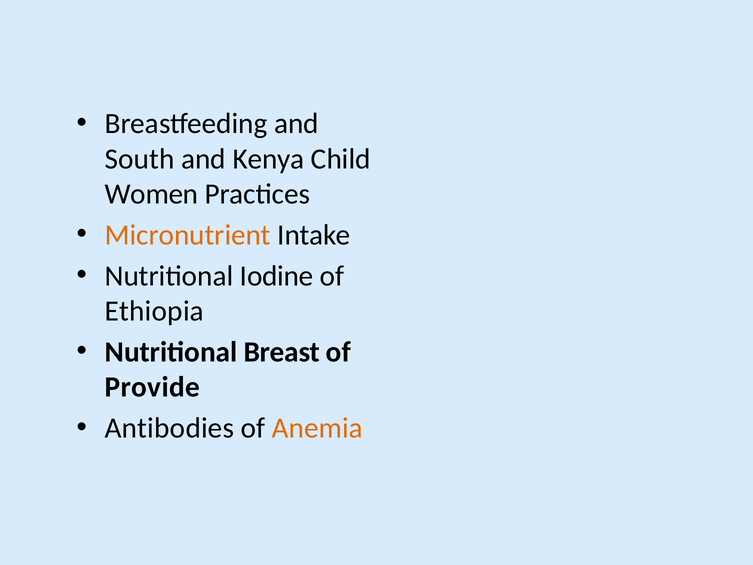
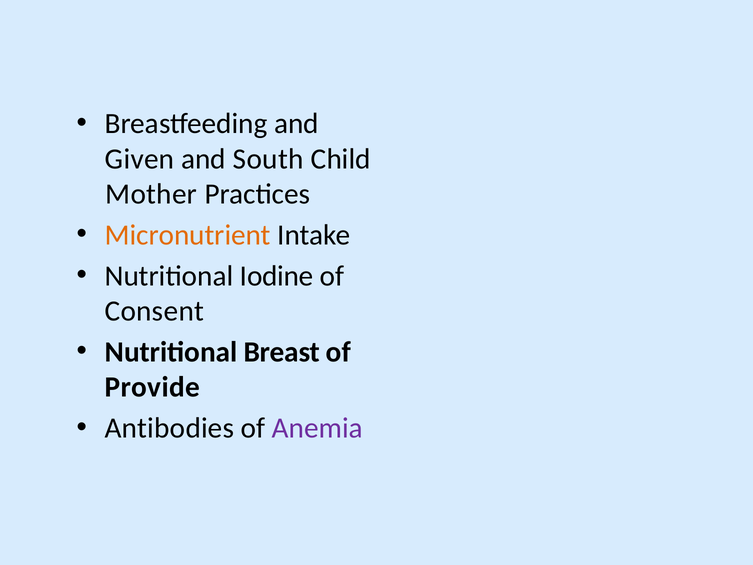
South: South -> Given
Kenya: Kenya -> South
Women: Women -> Mother
Ethiopia: Ethiopia -> Consent
Anemia colour: orange -> purple
